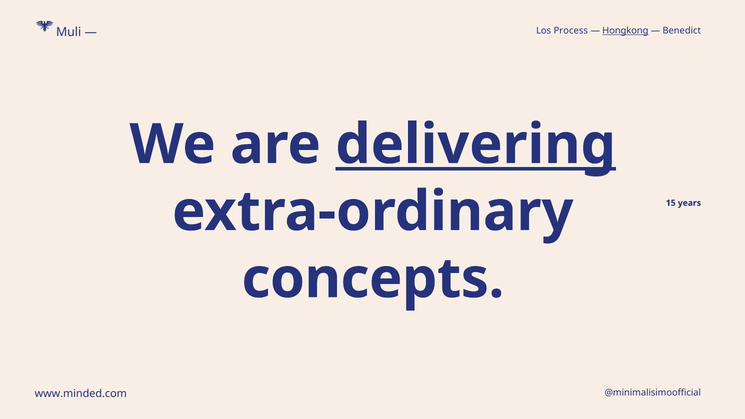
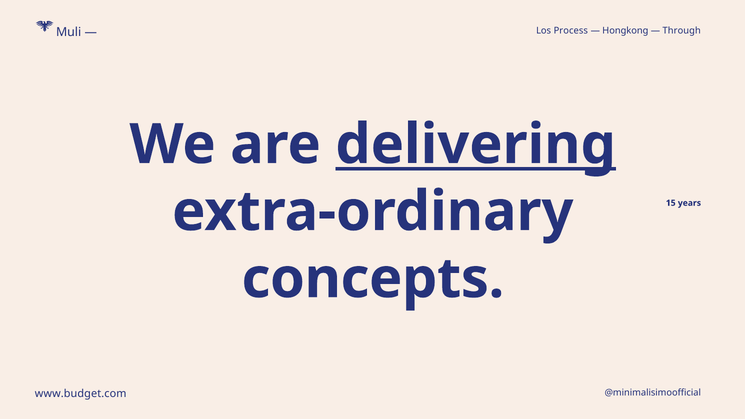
Hongkong underline: present -> none
Benedict: Benedict -> Through
www.minded.com: www.minded.com -> www.budget.com
